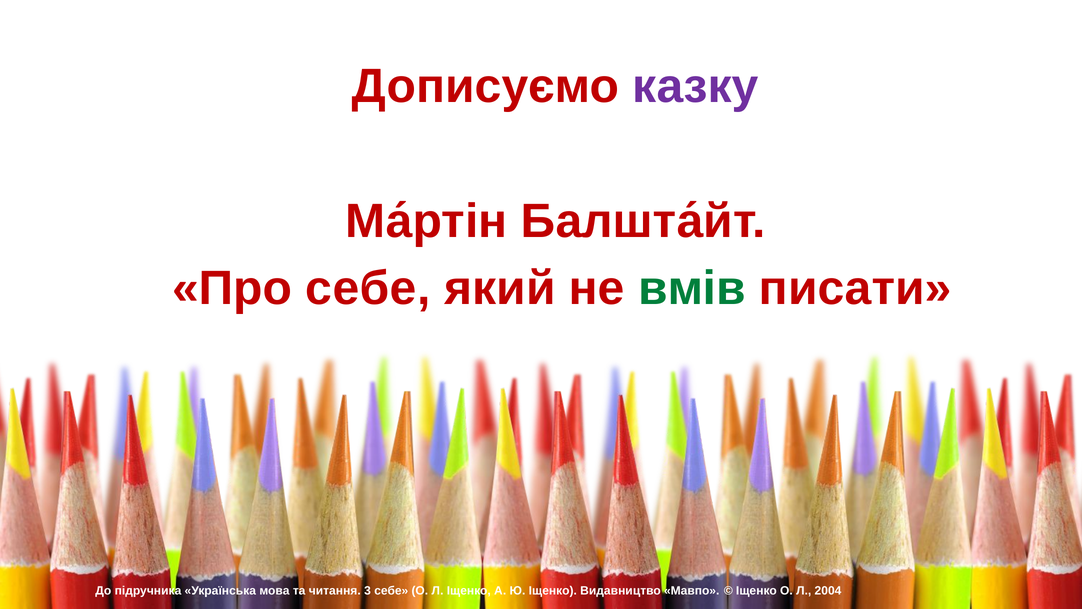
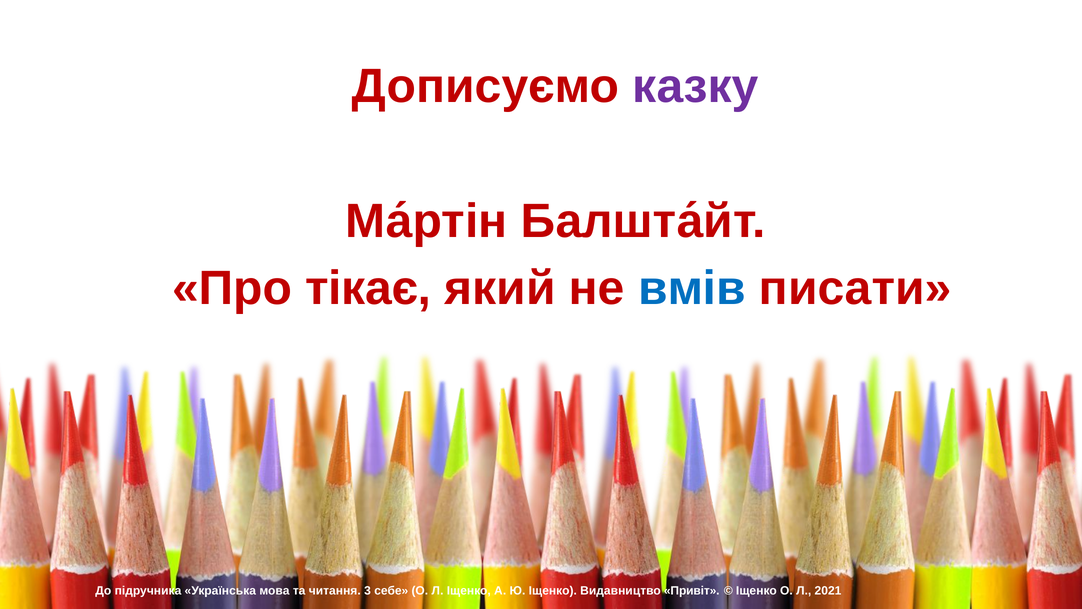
Про себе: себе -> тікає
вмів colour: green -> blue
Мавпо: Мавпо -> Привіт
2004: 2004 -> 2021
